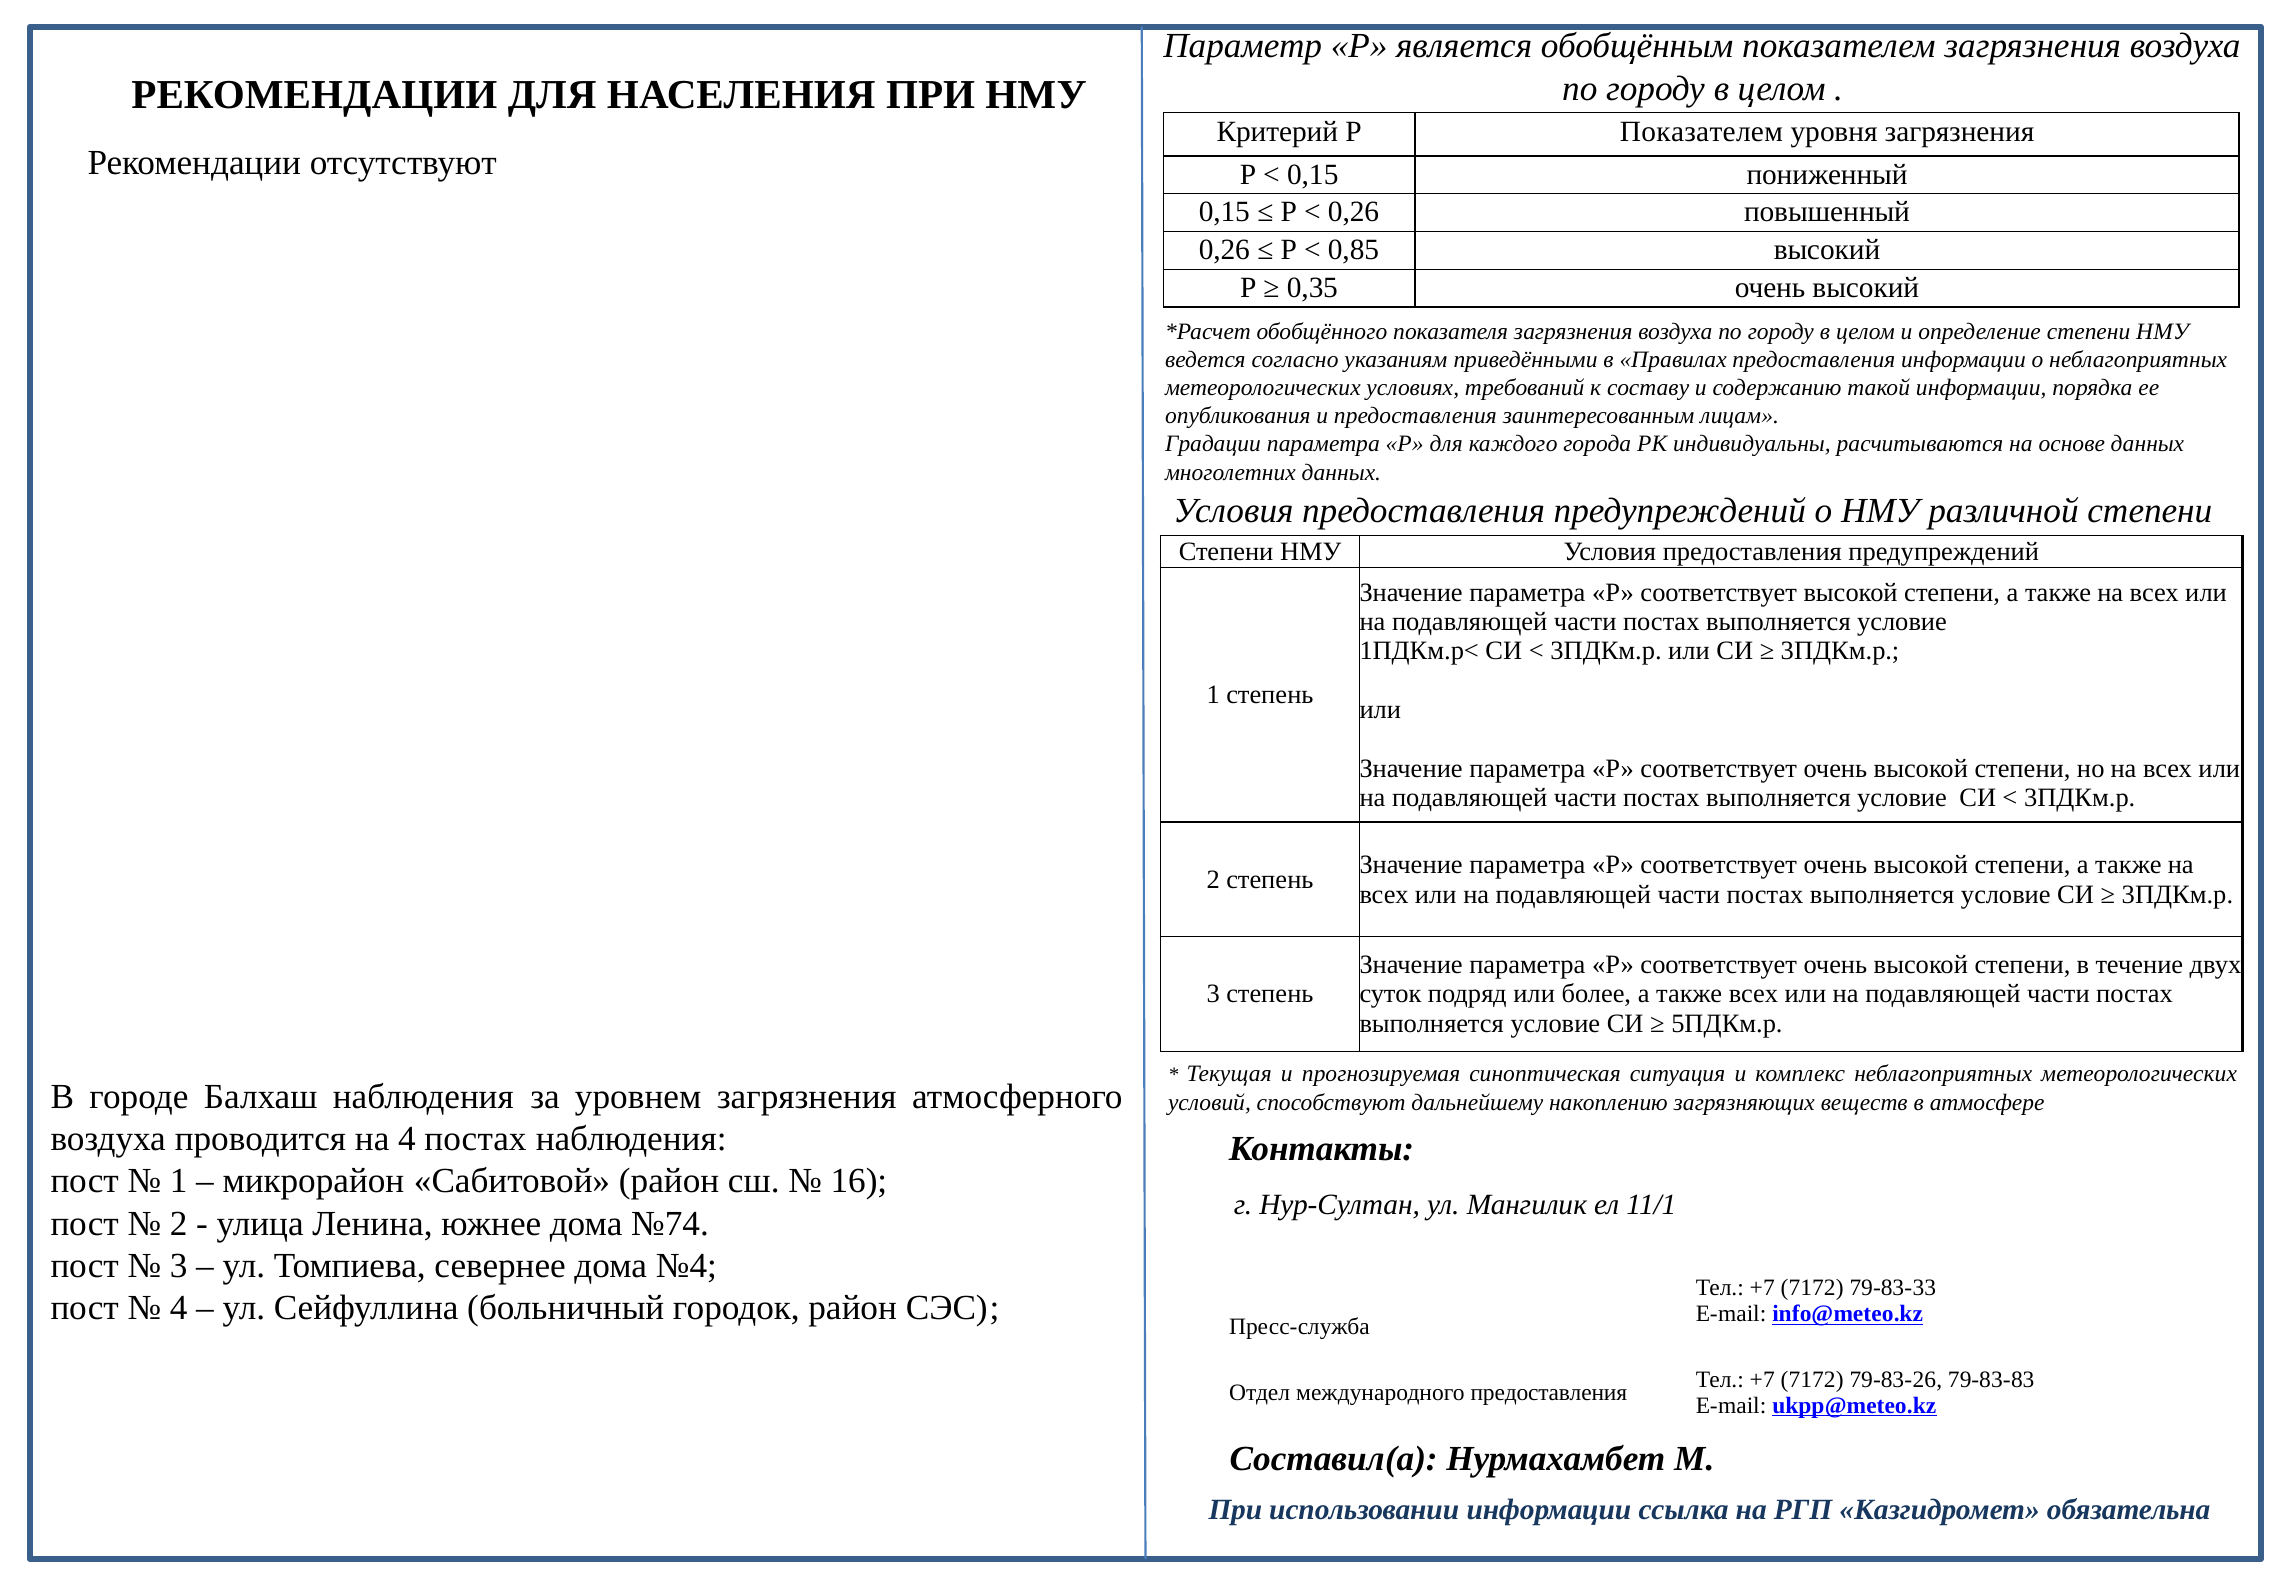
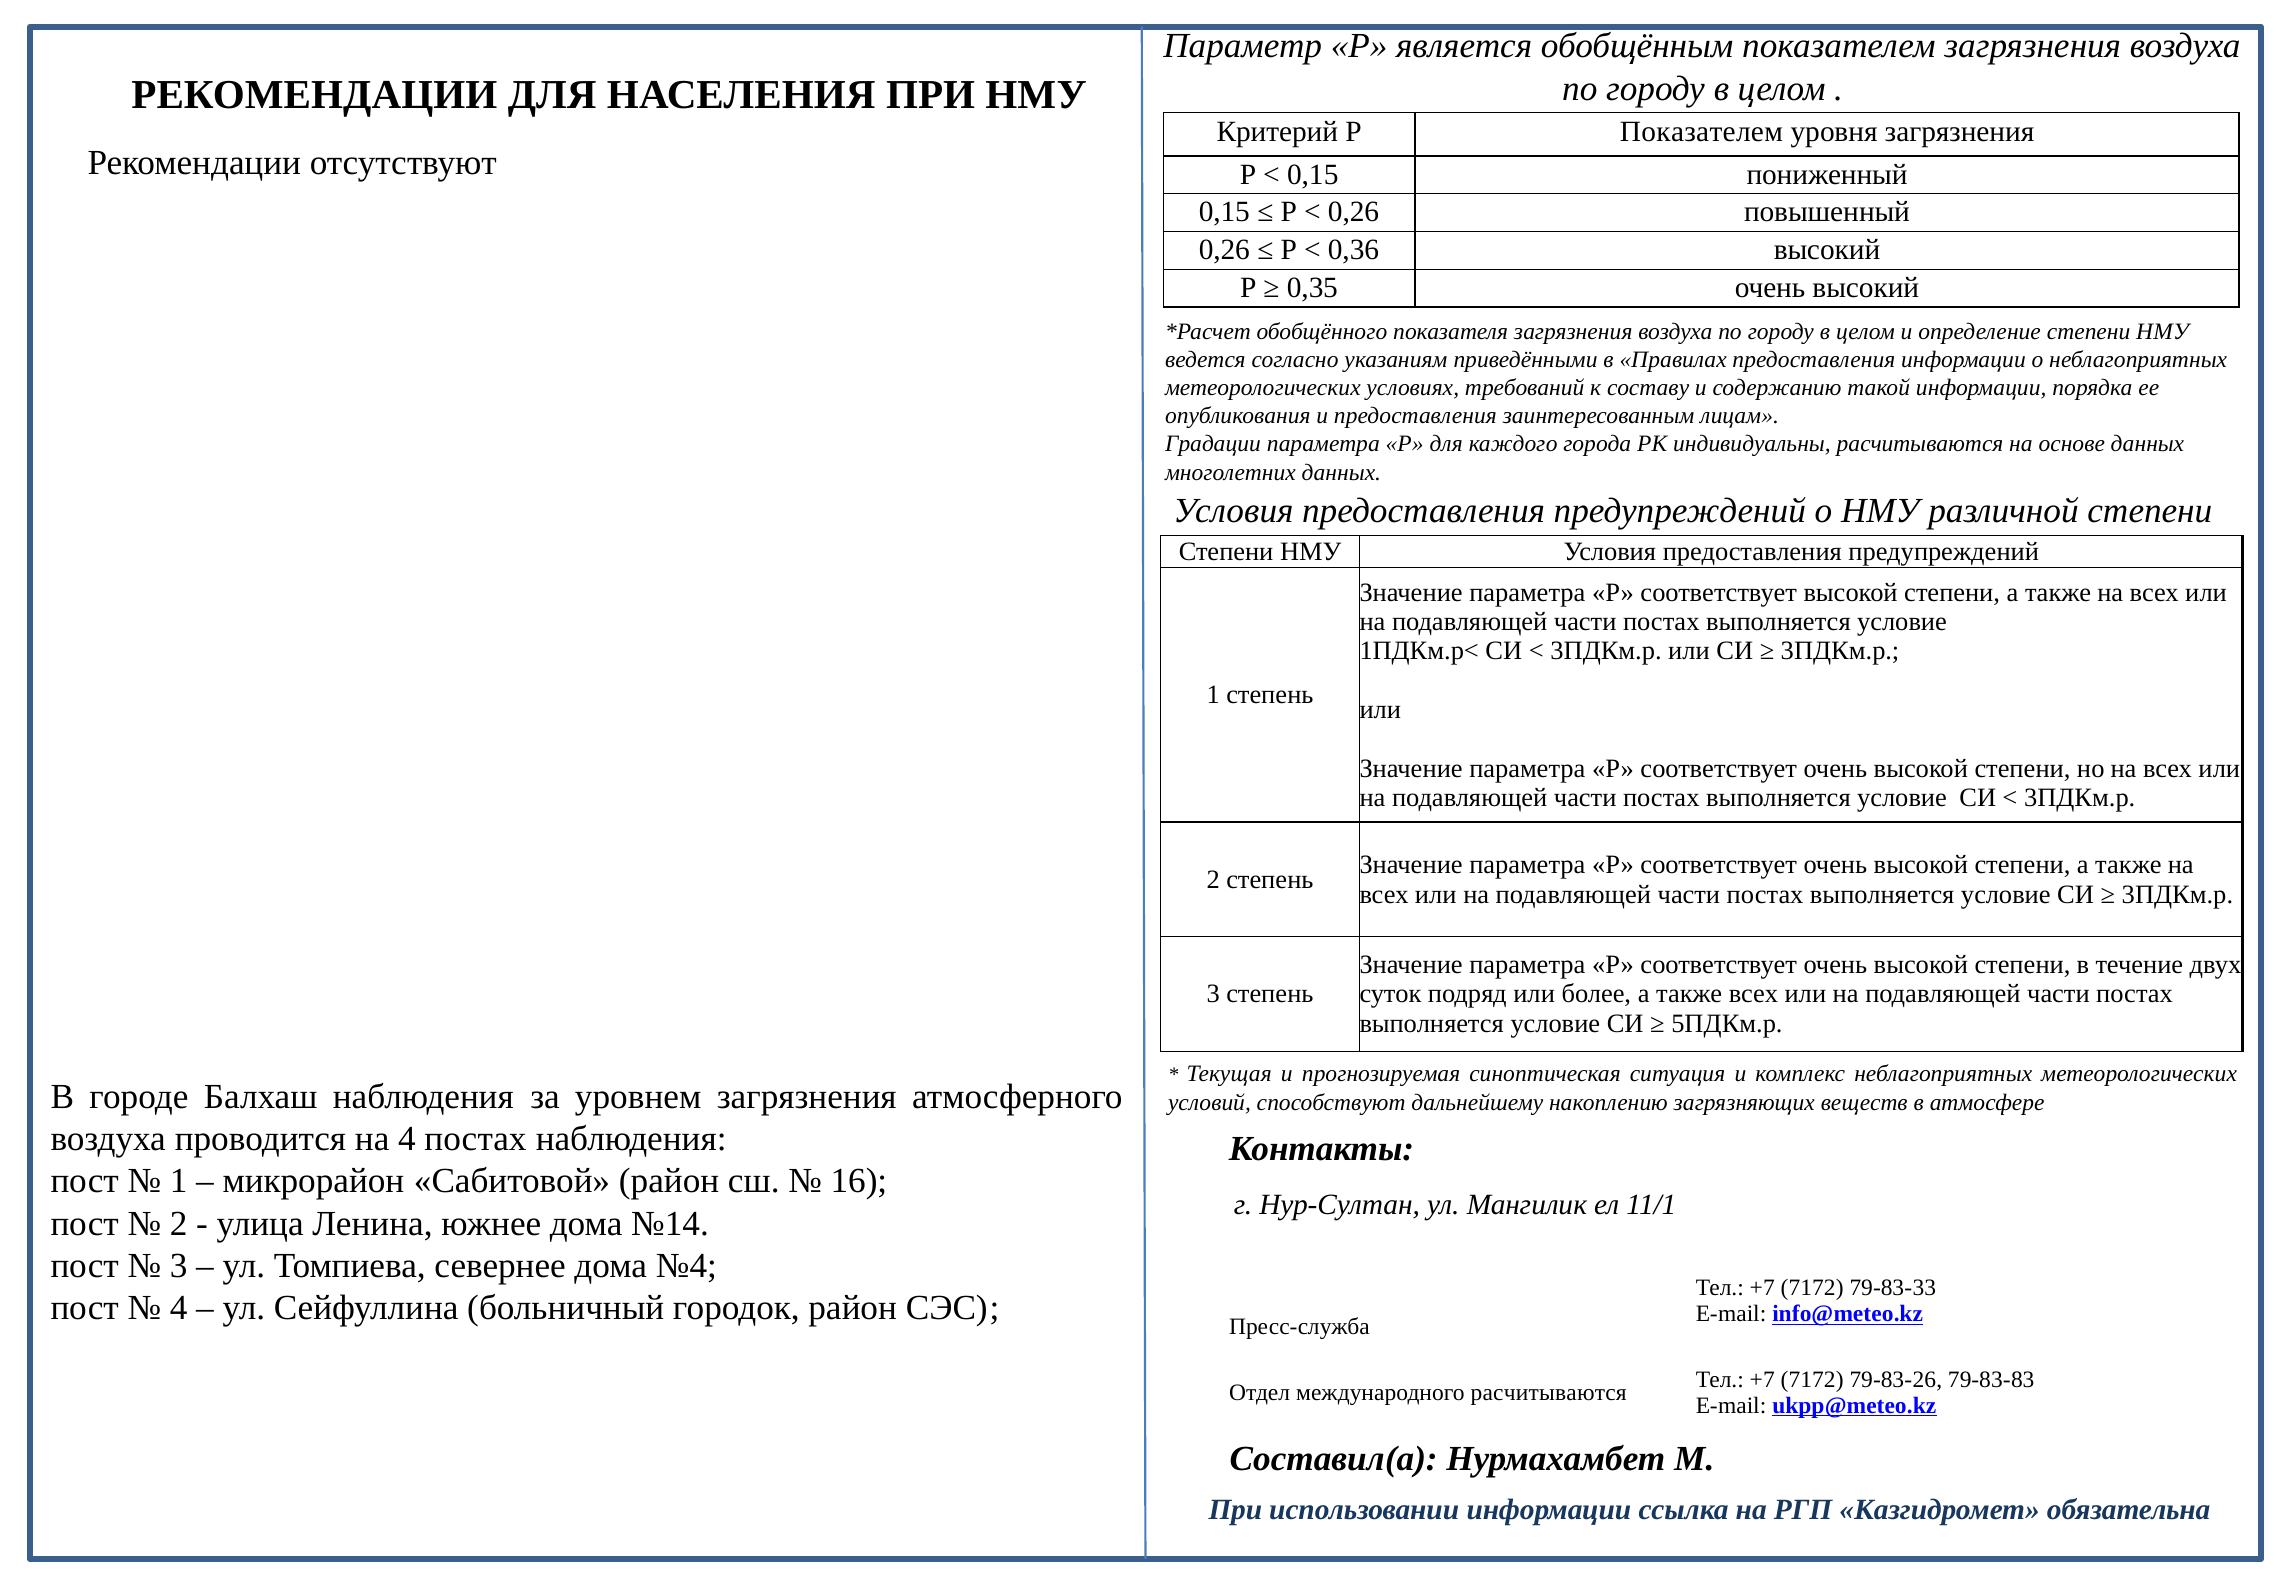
0,85: 0,85 -> 0,36
№74: №74 -> №14
международного предоставления: предоставления -> расчитываются
